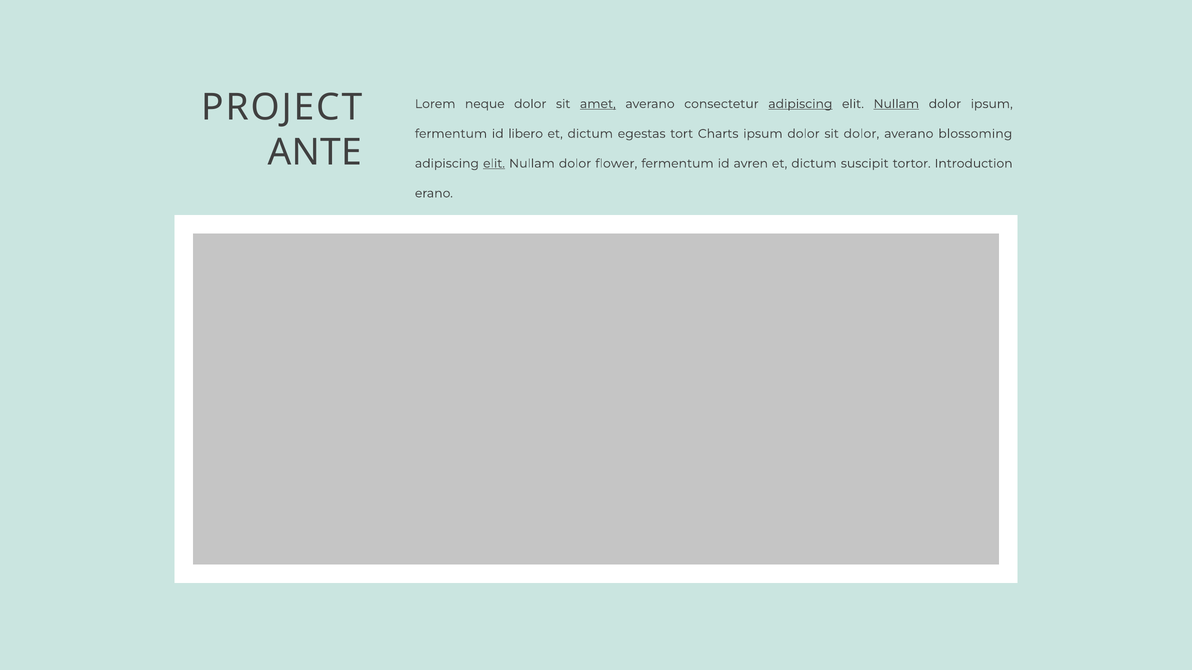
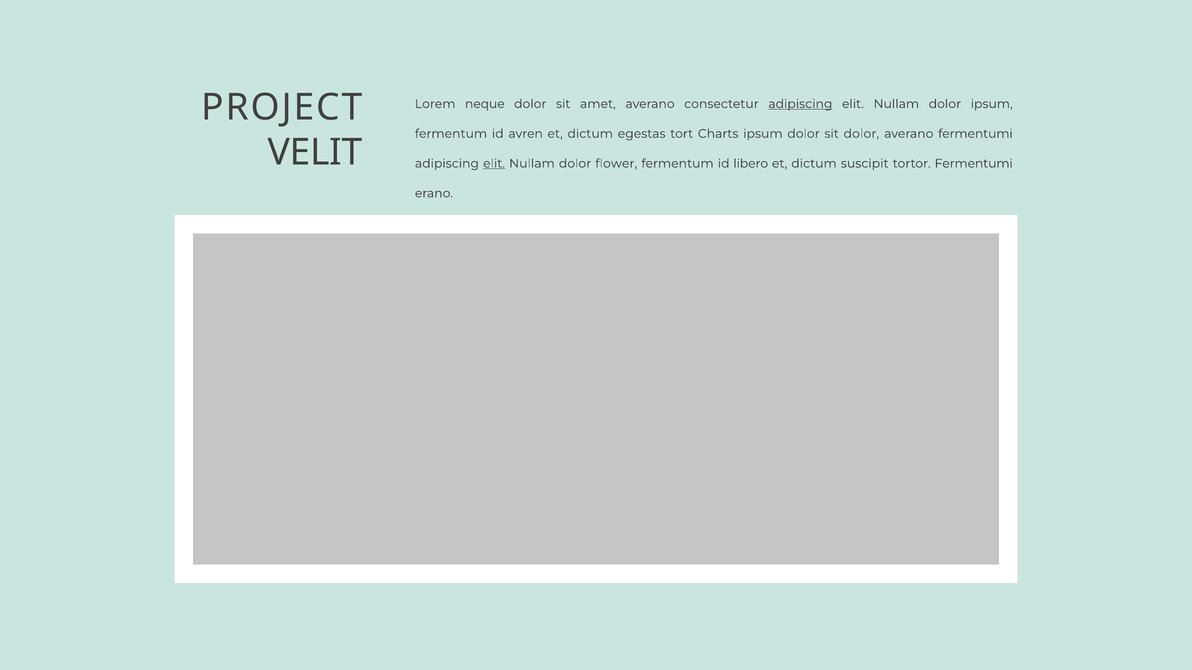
amet underline: present -> none
Nullam at (896, 104) underline: present -> none
libero: libero -> avren
averano blossoming: blossoming -> fermentumi
ANTE: ANTE -> VELIT
avren: avren -> libero
tortor Introduction: Introduction -> Fermentumi
